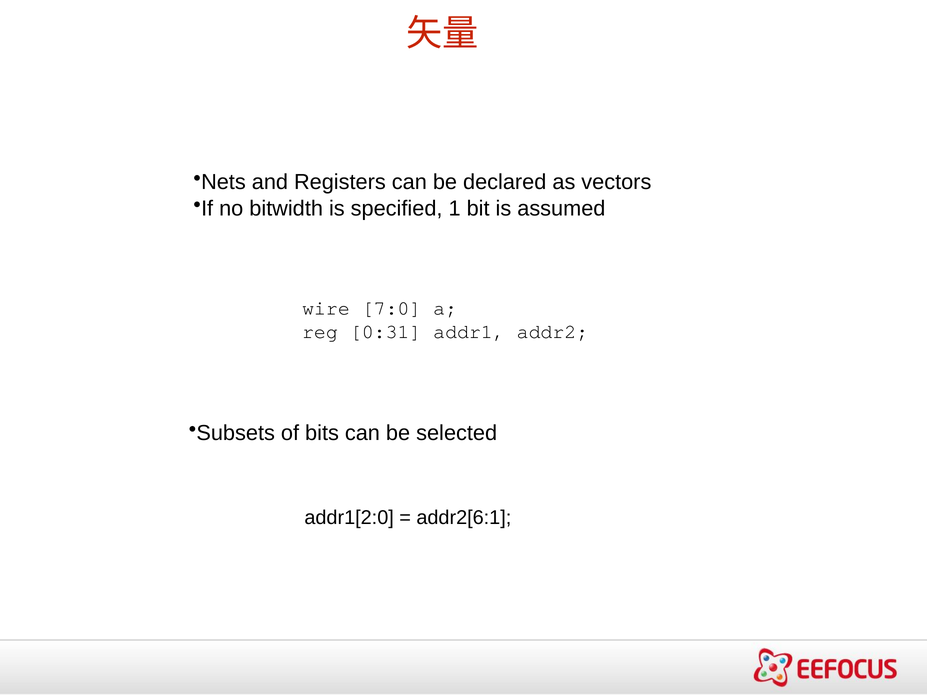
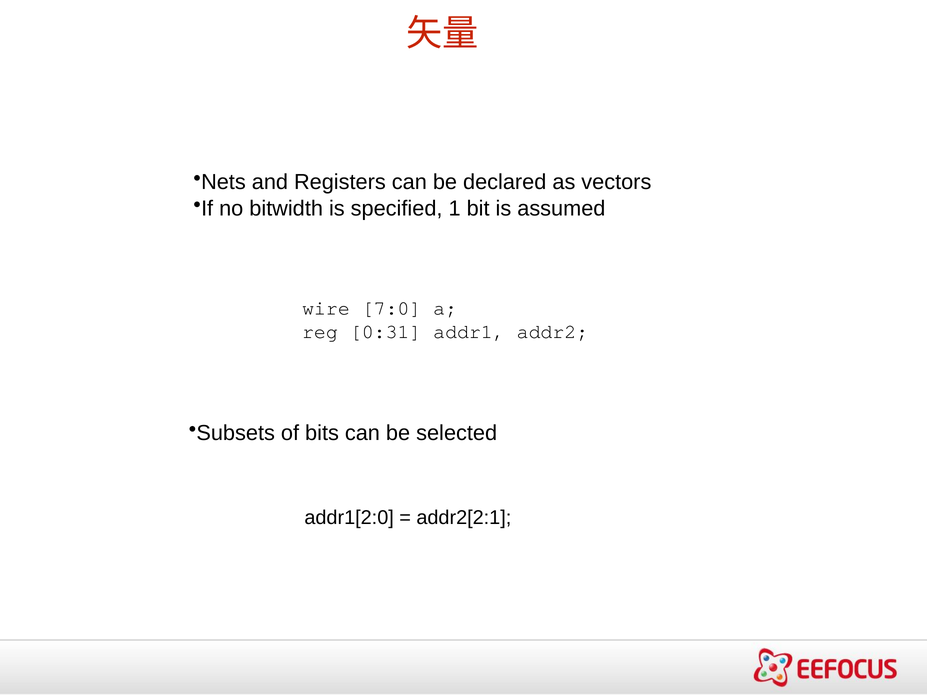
addr2[6:1: addr2[6:1 -> addr2[2:1
